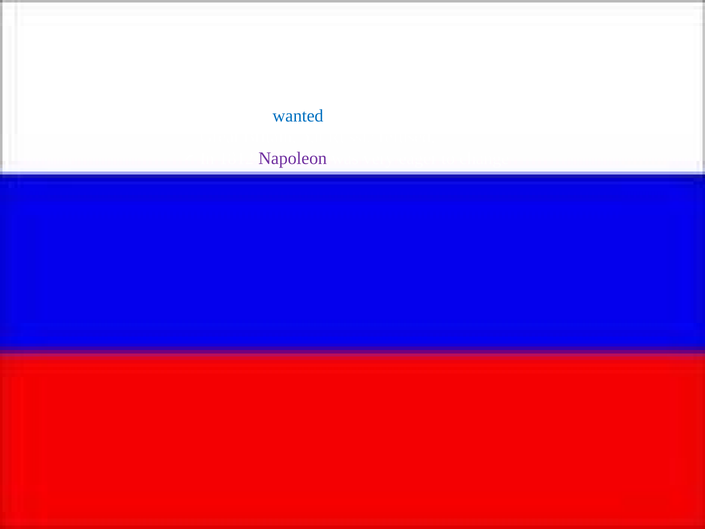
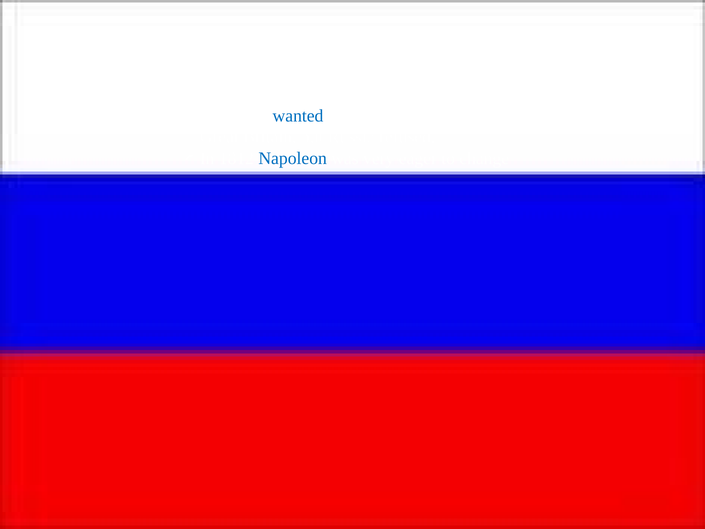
Napoleon colour: purple -> blue
